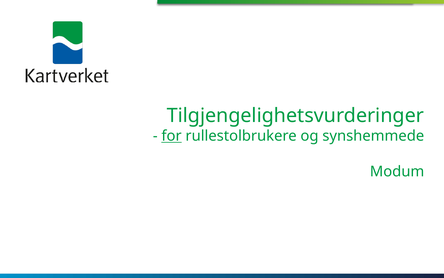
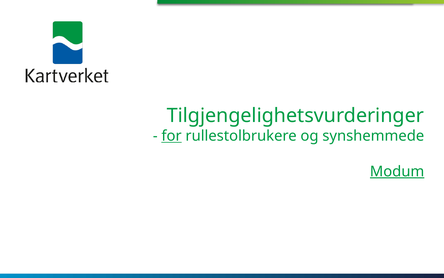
Modum underline: none -> present
